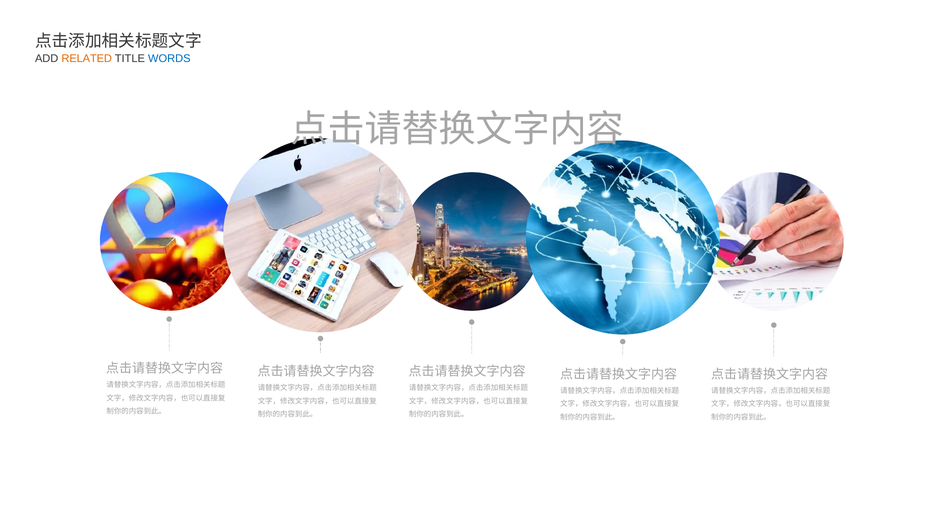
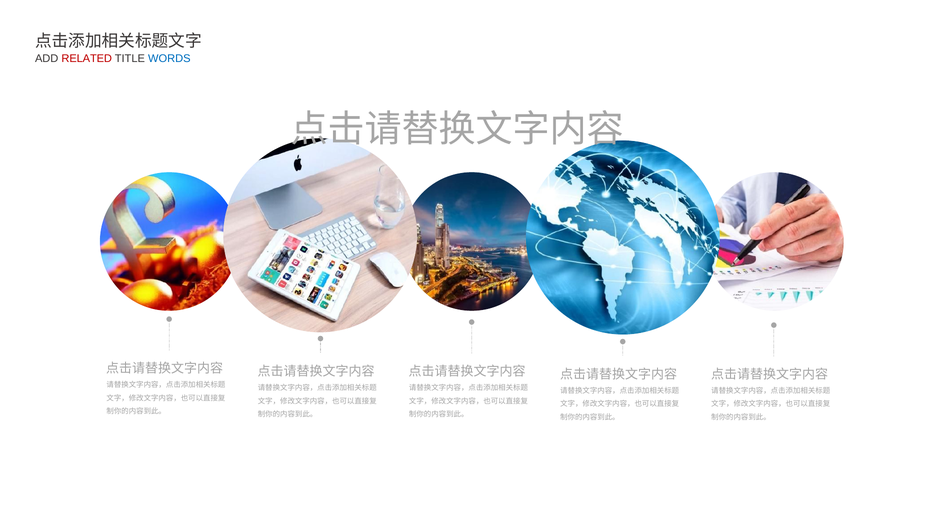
RELATED colour: orange -> red
